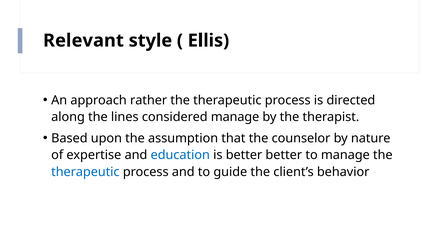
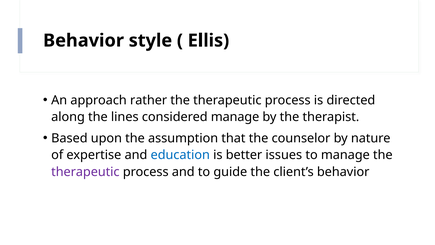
Relevant at (83, 41): Relevant -> Behavior
better better: better -> issues
therapeutic at (85, 172) colour: blue -> purple
